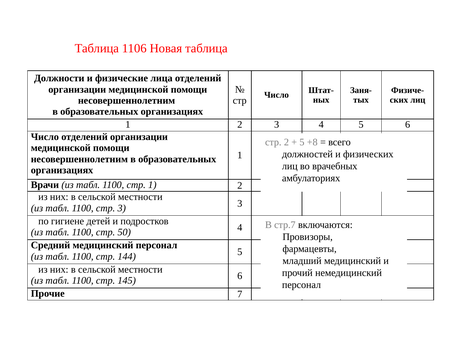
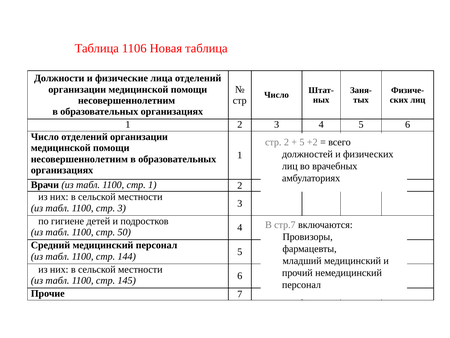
+8: +8 -> +2
